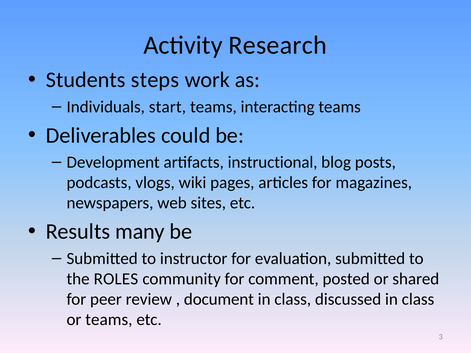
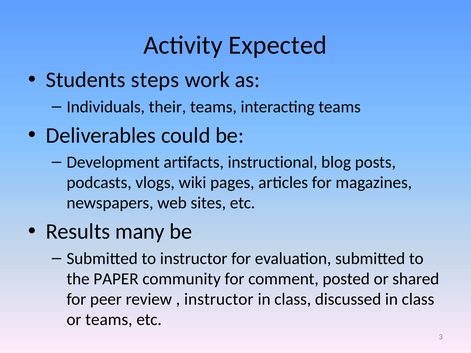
Research: Research -> Expected
start: start -> their
ROLES: ROLES -> PAPER
document at (219, 299): document -> instructor
